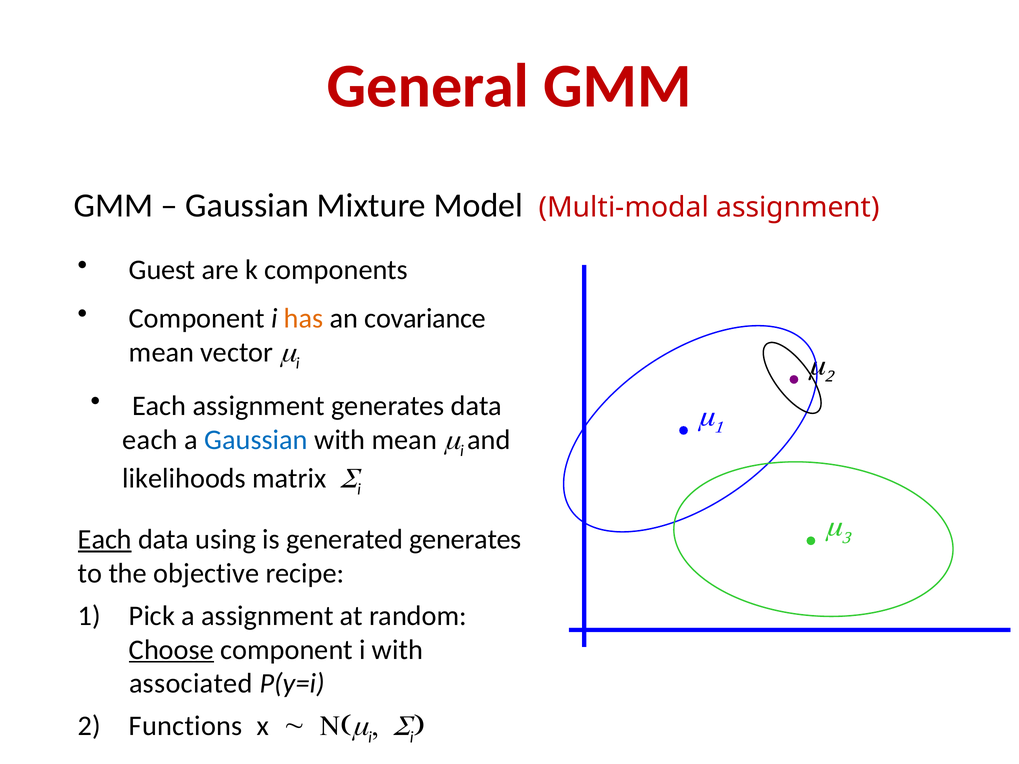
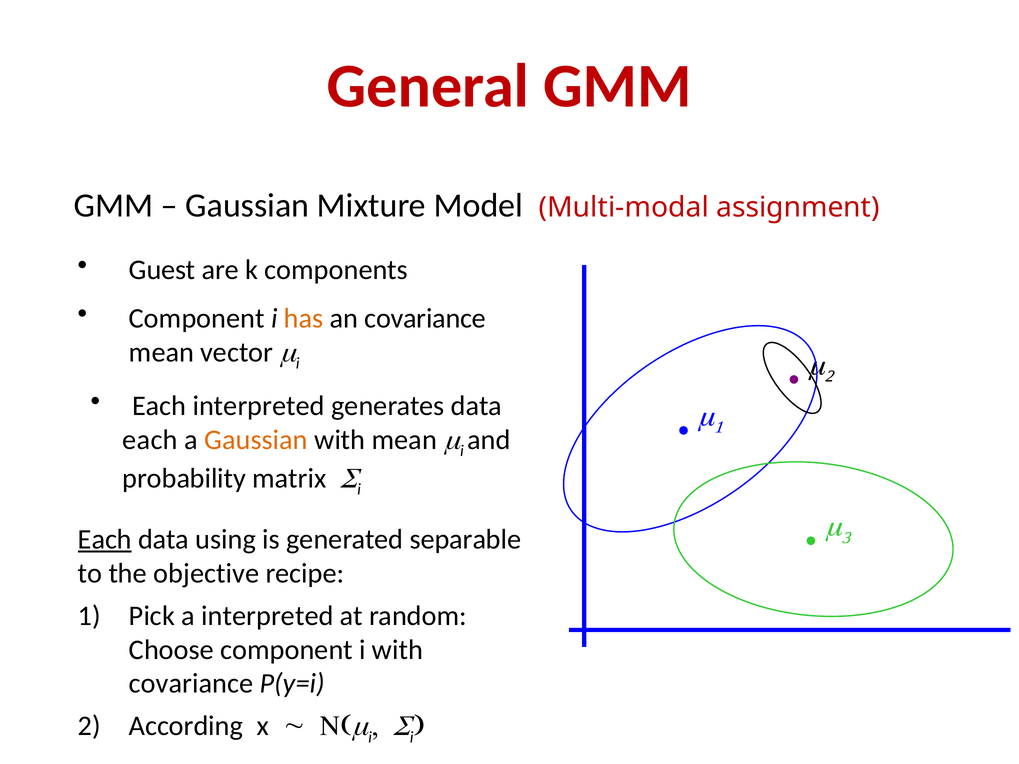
Each assignment: assignment -> interpreted
Gaussian at (256, 440) colour: blue -> orange
likelihoods: likelihoods -> probability
generated generates: generates -> separable
a assignment: assignment -> interpreted
Choose underline: present -> none
associated at (191, 684): associated -> covariance
Functions: Functions -> According
